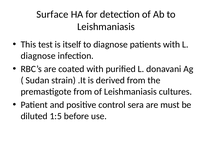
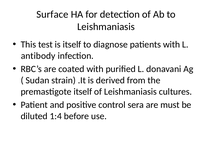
diagnose at (38, 56): diagnose -> antibody
premastigote from: from -> itself
1:5: 1:5 -> 1:4
